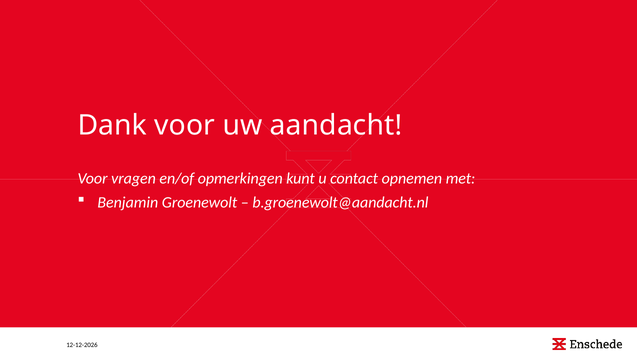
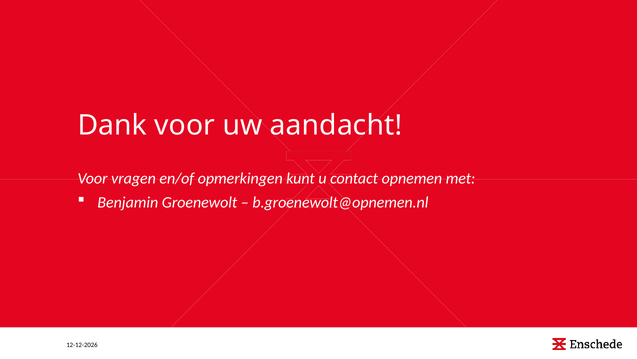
b.groenewolt@aandacht.nl: b.groenewolt@aandacht.nl -> b.groenewolt@opnemen.nl
